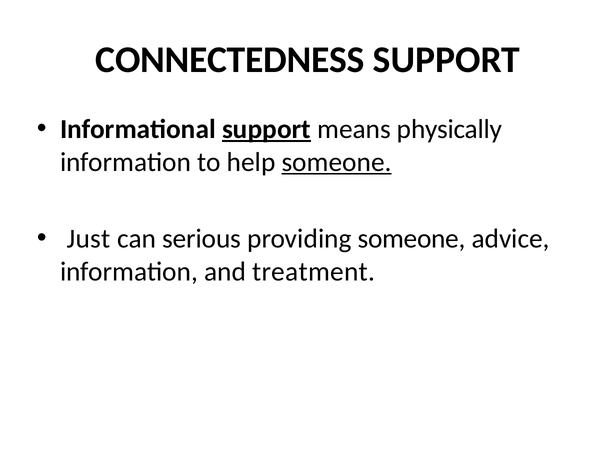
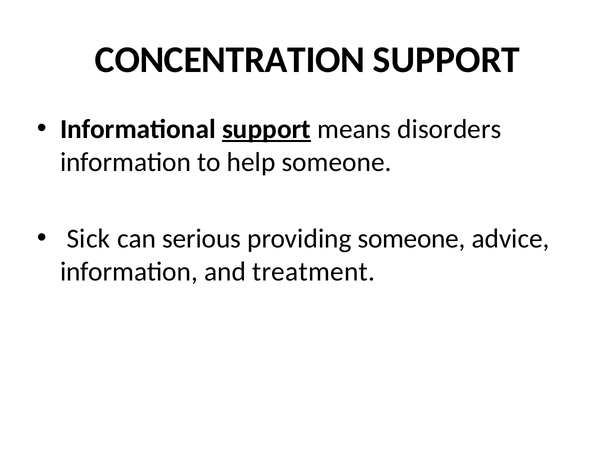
CONNECTEDNESS: CONNECTEDNESS -> CONCENTRATION
physically: physically -> disorders
someone at (337, 162) underline: present -> none
Just: Just -> Sick
